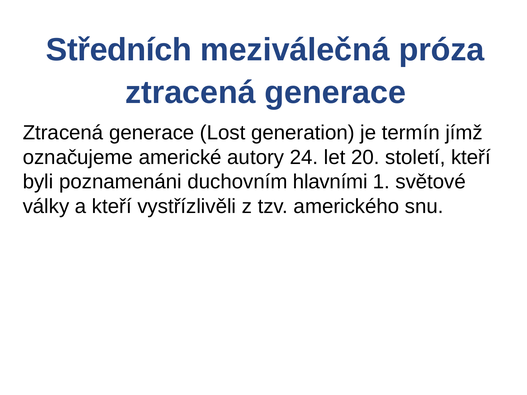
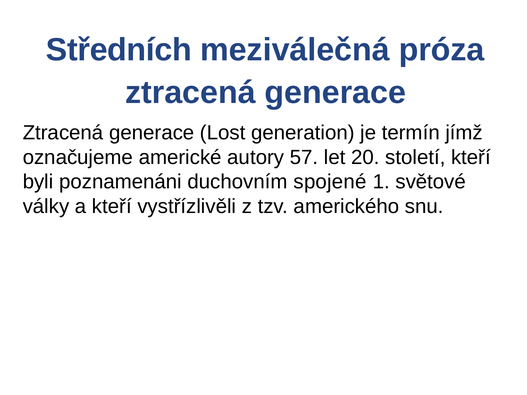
24: 24 -> 57
hlavními: hlavními -> spojené
